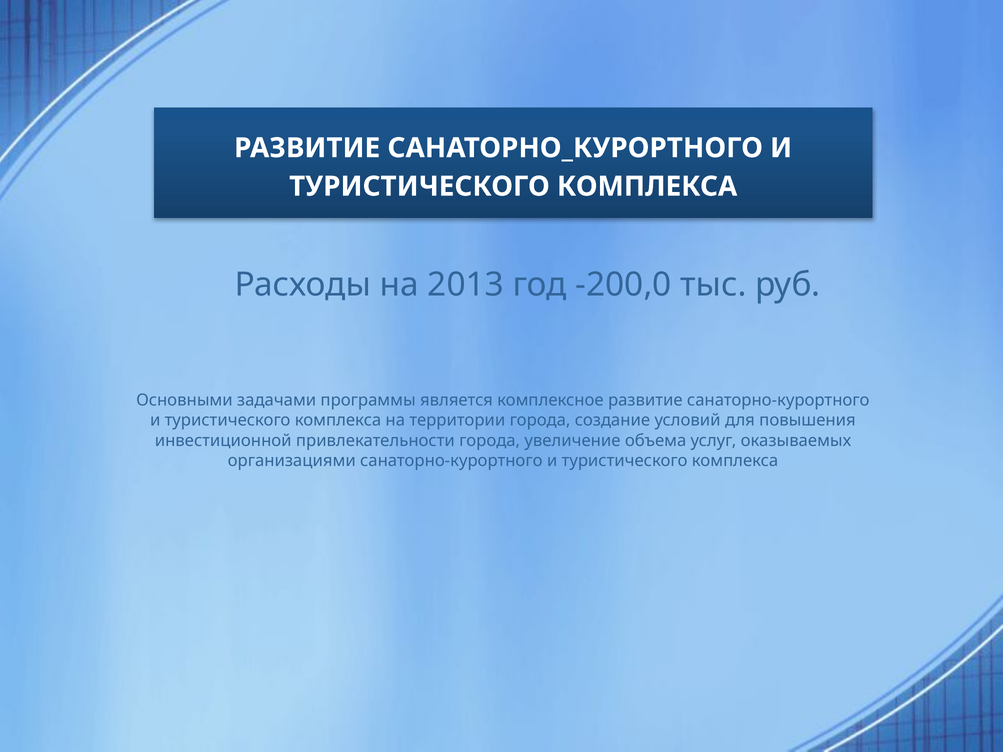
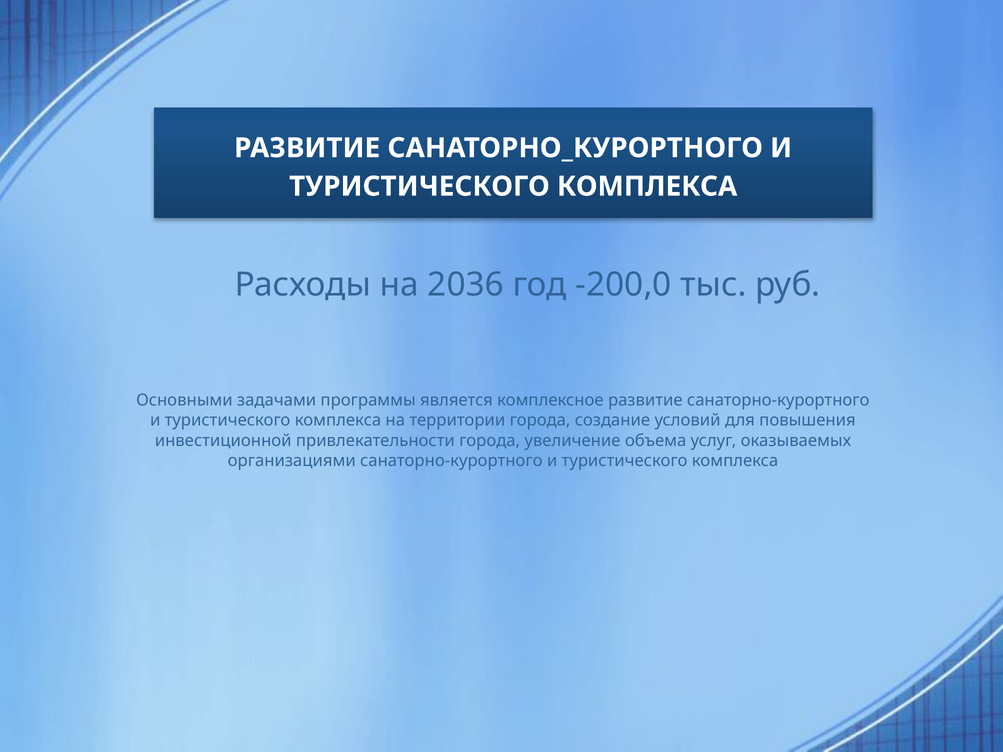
2013: 2013 -> 2036
